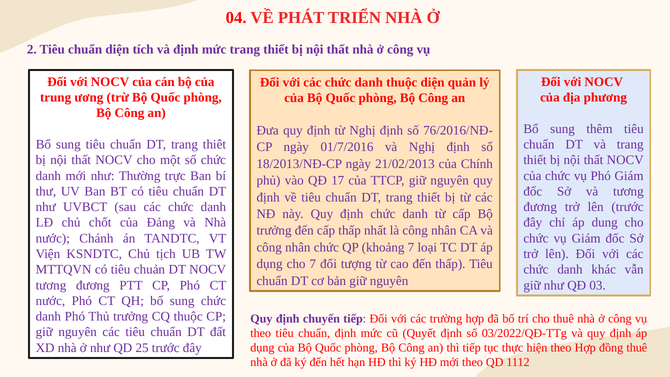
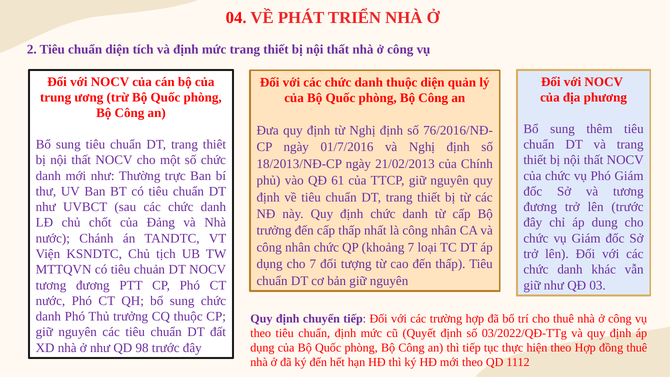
17: 17 -> 61
25: 25 -> 98
